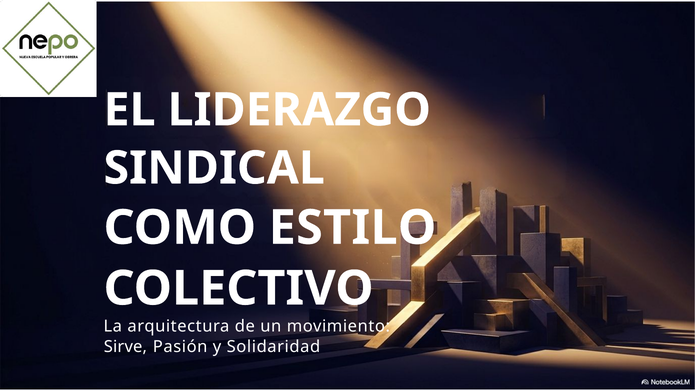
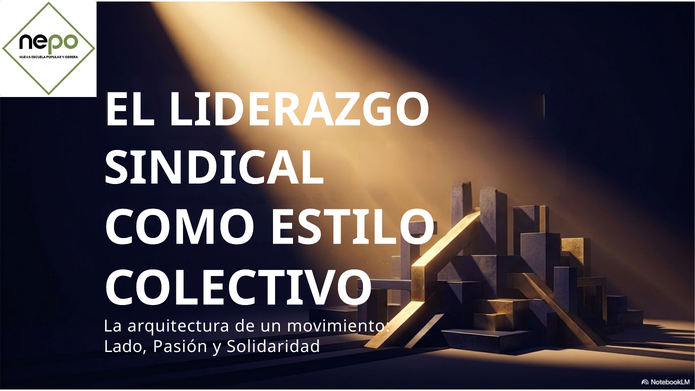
Sirve: Sirve -> Lado
